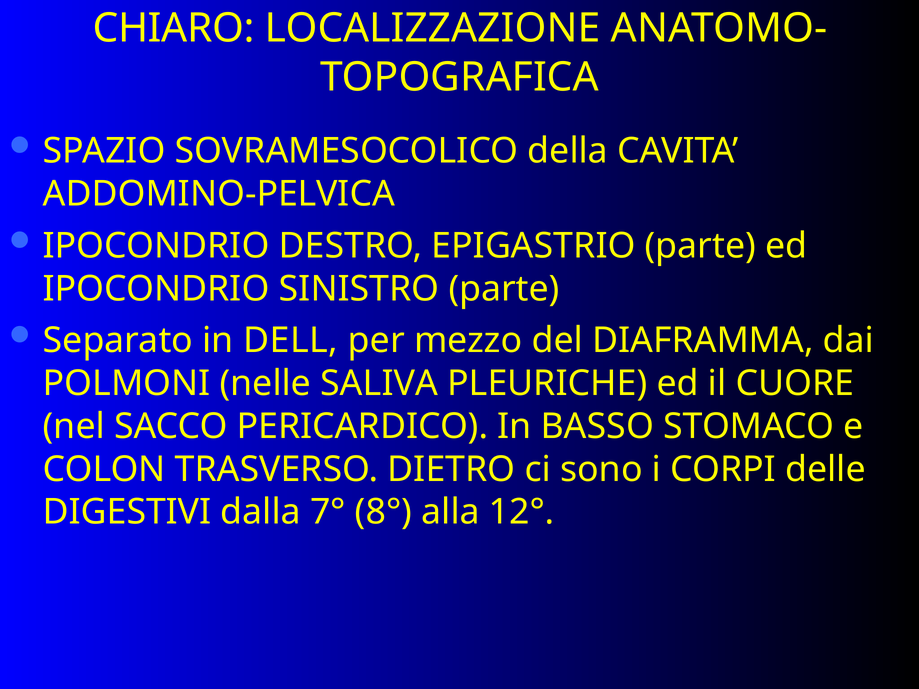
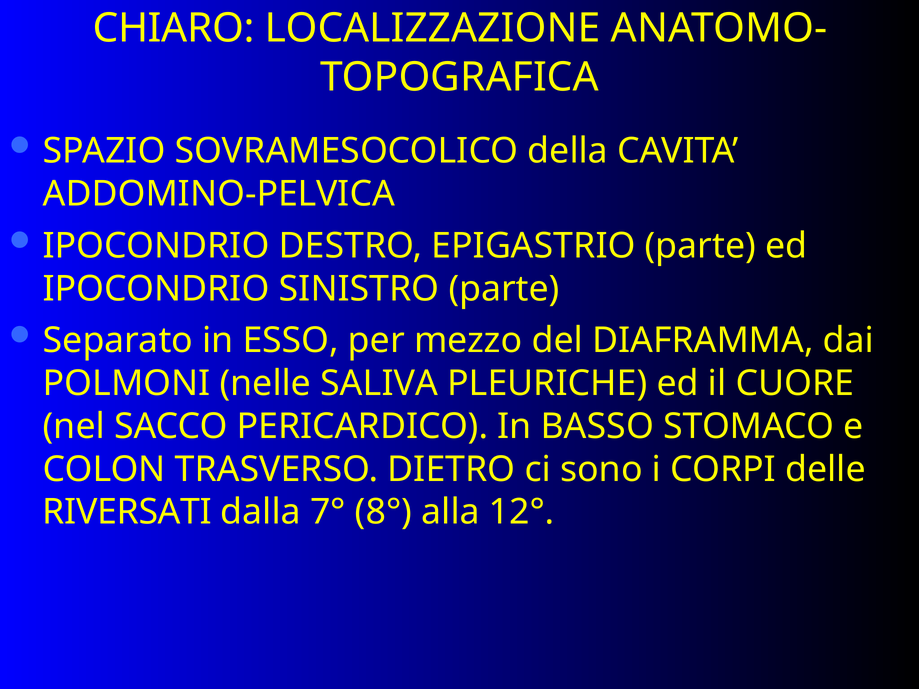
DELL: DELL -> ESSO
DIGESTIVI: DIGESTIVI -> RIVERSATI
